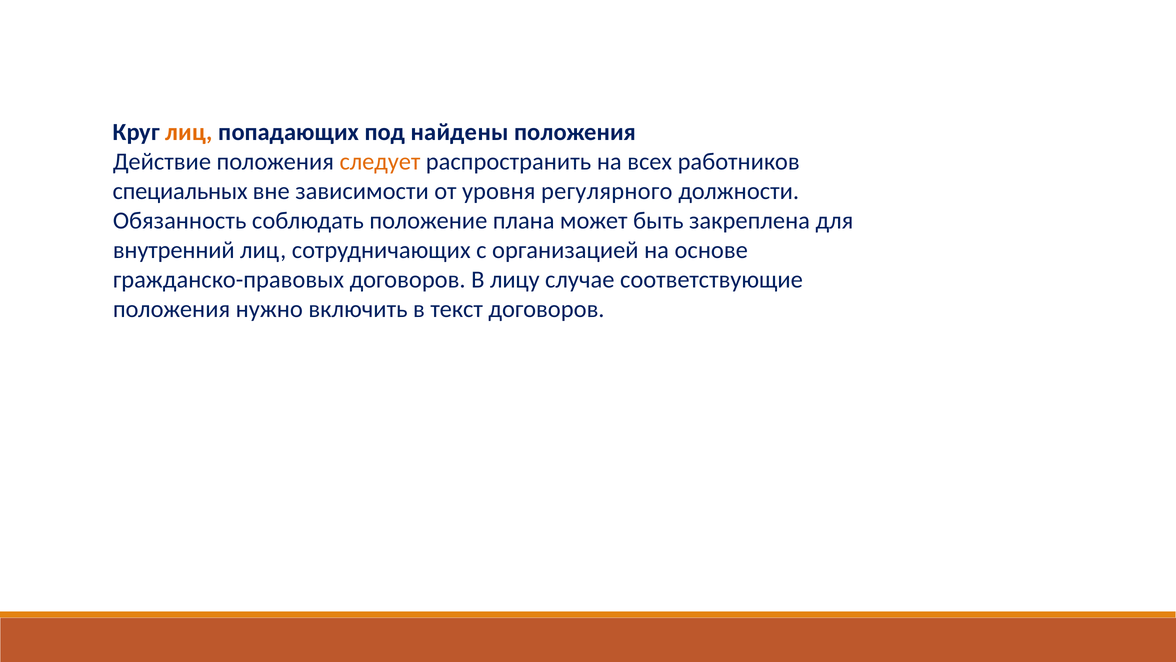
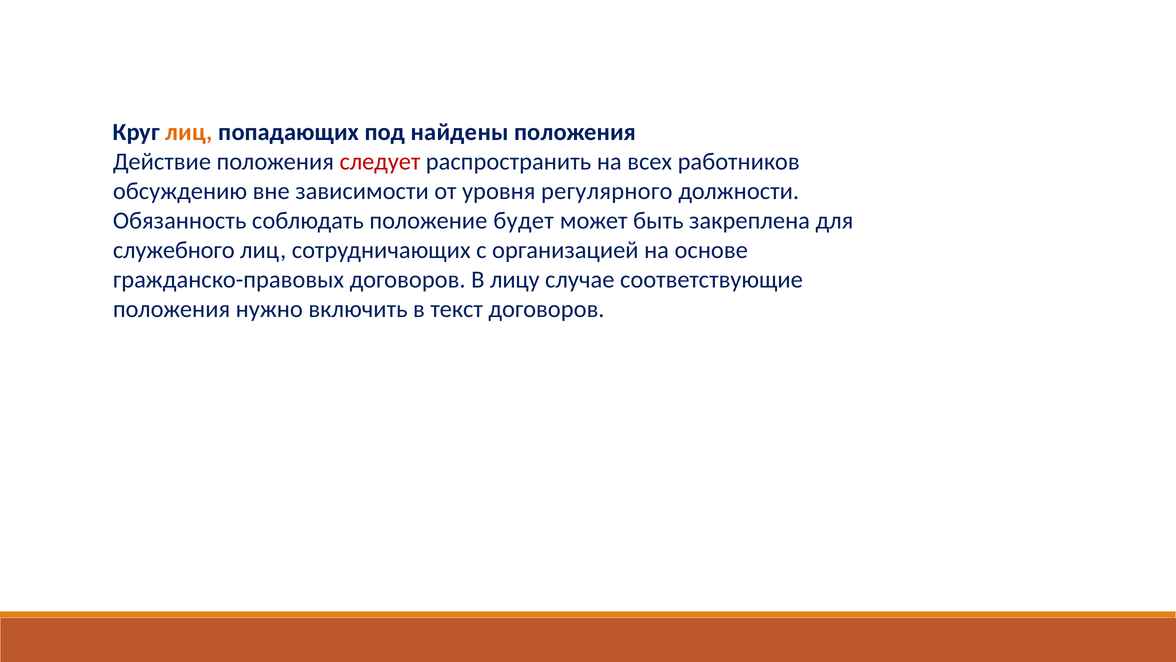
следует colour: orange -> red
специальных: специальных -> обсуждению
плана: плана -> будет
внутренний: внутренний -> служебного
